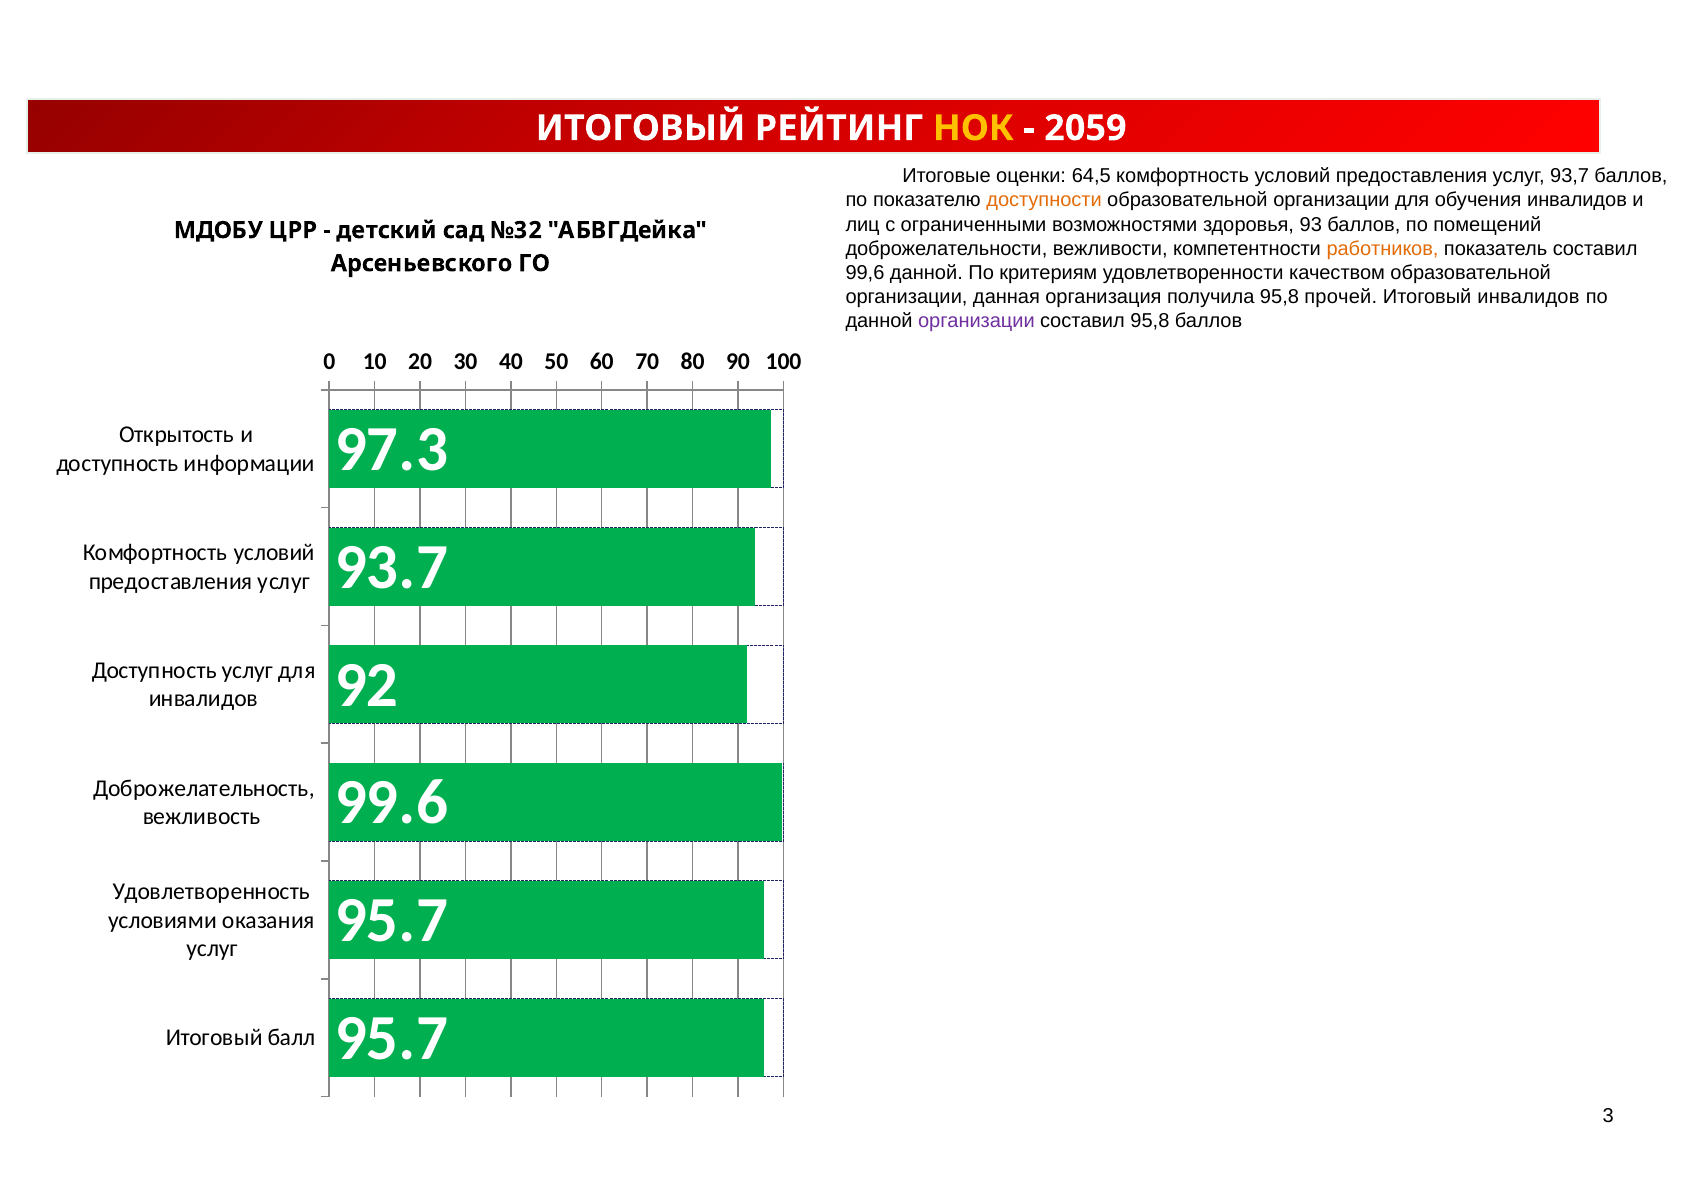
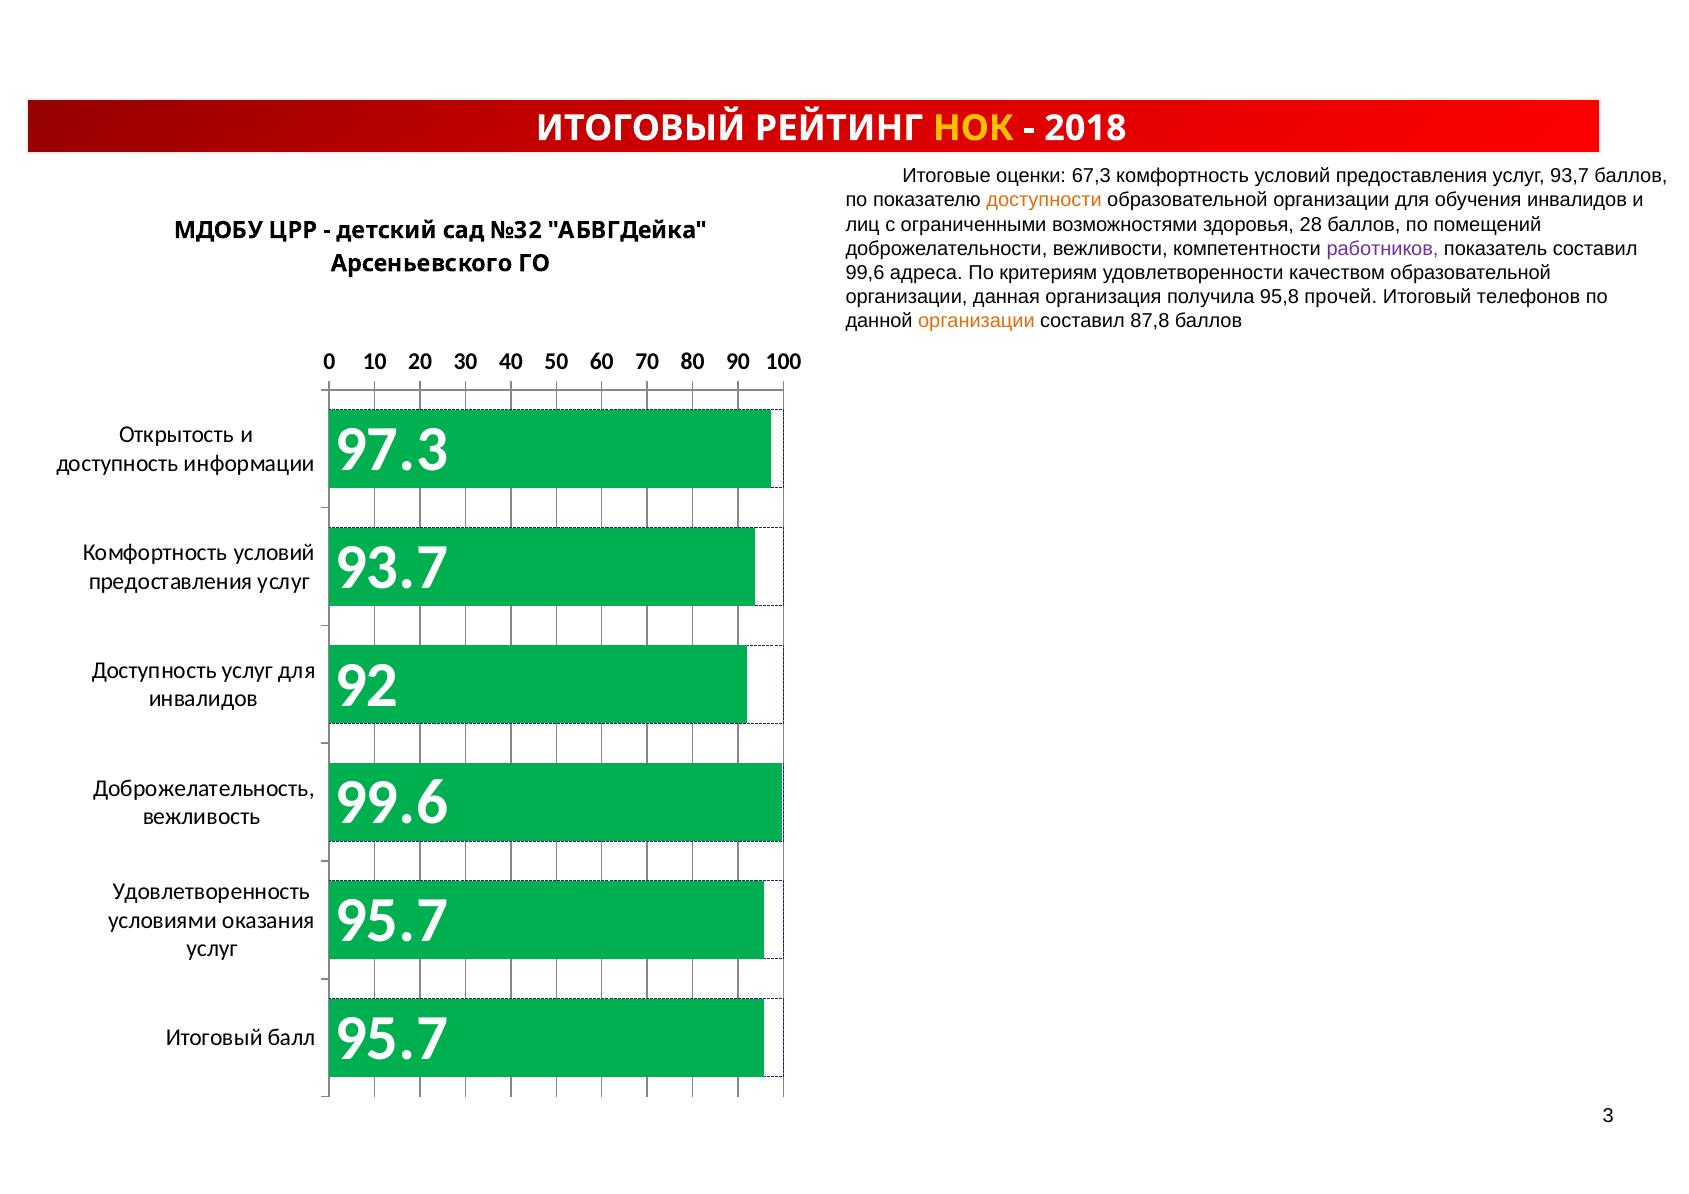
2059: 2059 -> 2018
64,5: 64,5 -> 67,3
93: 93 -> 28
работников colour: orange -> purple
99,6 данной: данной -> адреса
Итоговый инвалидов: инвалидов -> телефонов
организации at (976, 321) colour: purple -> orange
составил 95,8: 95,8 -> 87,8
